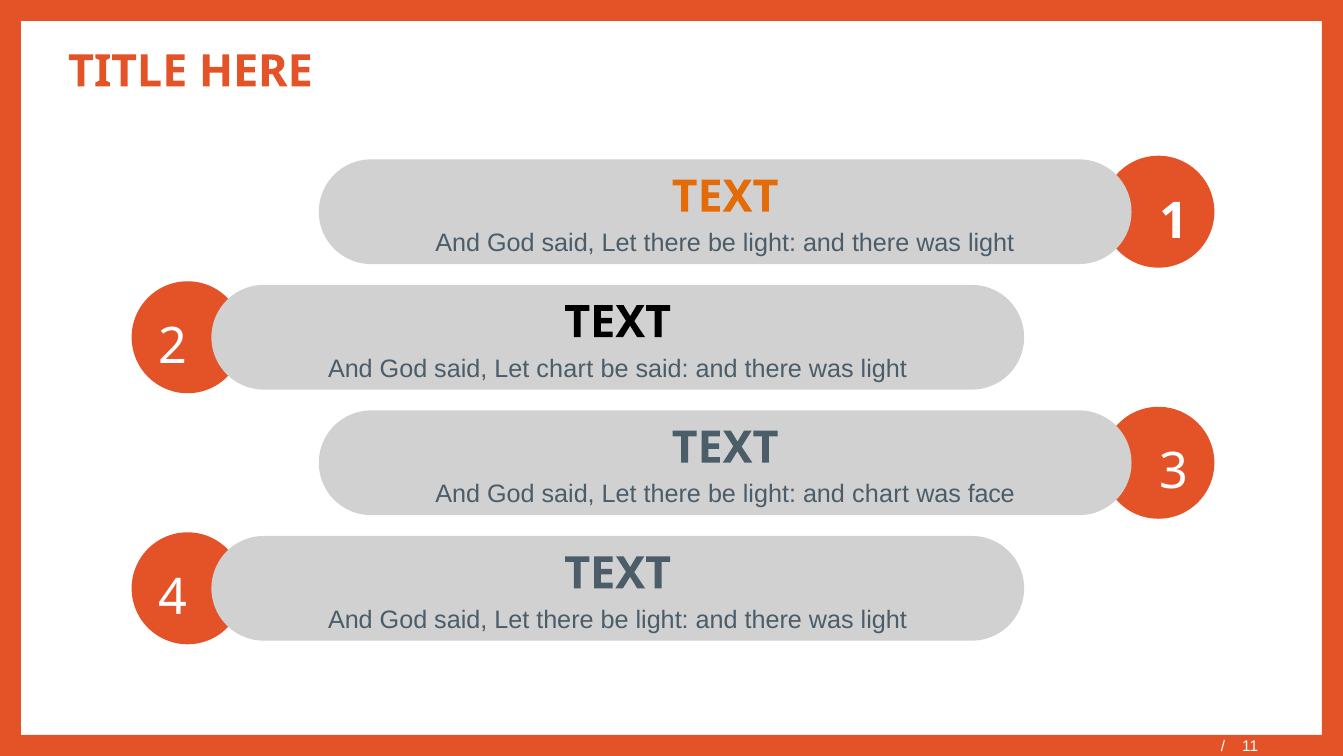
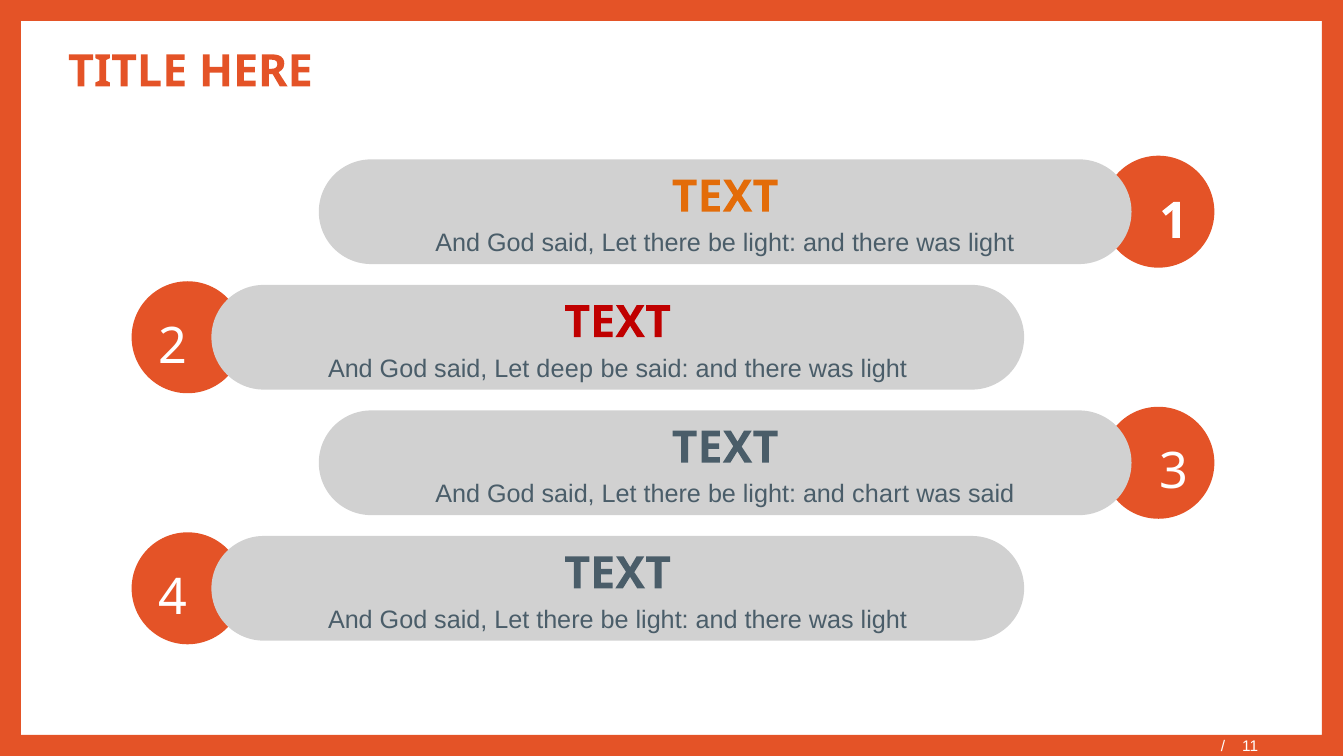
TEXT at (618, 322) colour: black -> red
Let chart: chart -> deep
was face: face -> said
